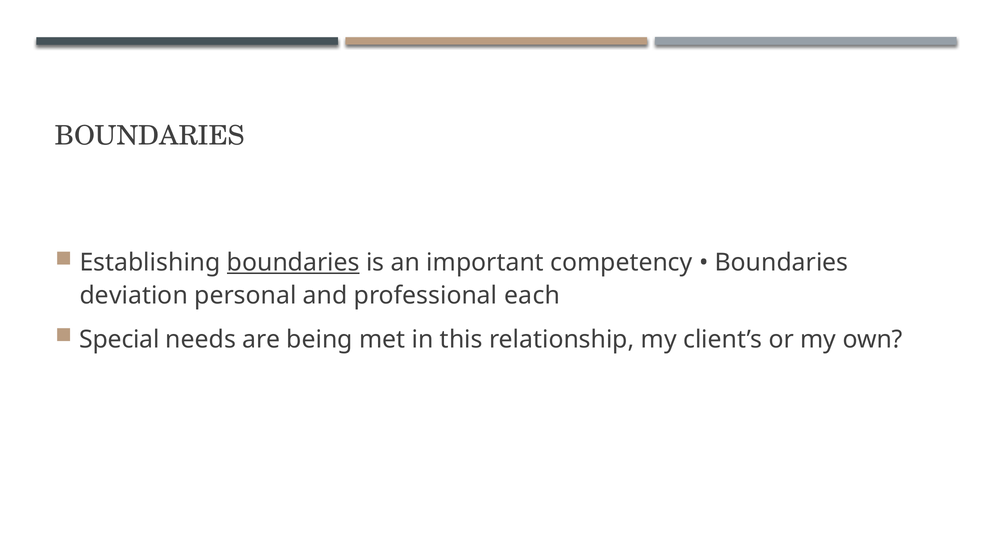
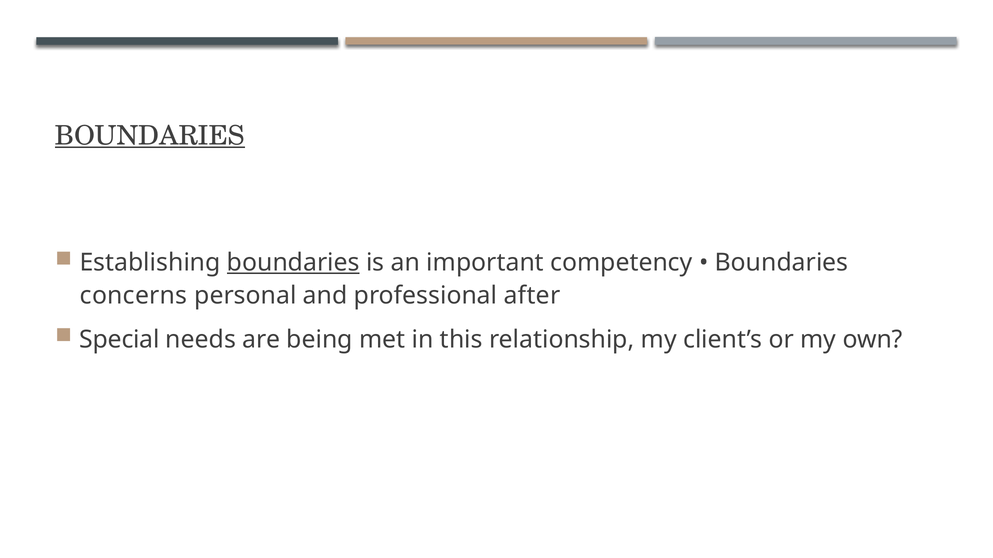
BOUNDARIES at (150, 136) underline: none -> present
deviation: deviation -> concerns
each: each -> after
